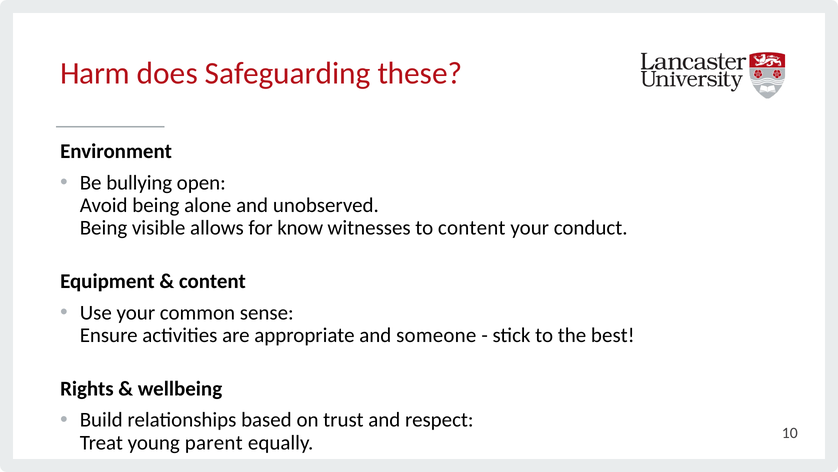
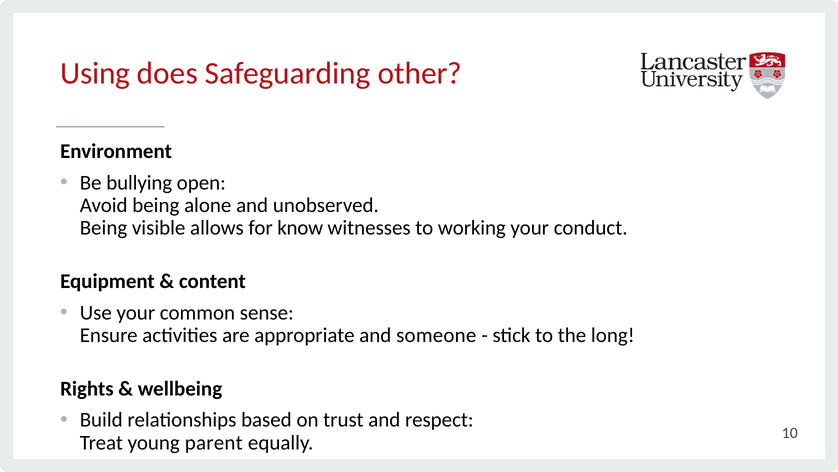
Harm: Harm -> Using
these: these -> other
to content: content -> working
best: best -> long
